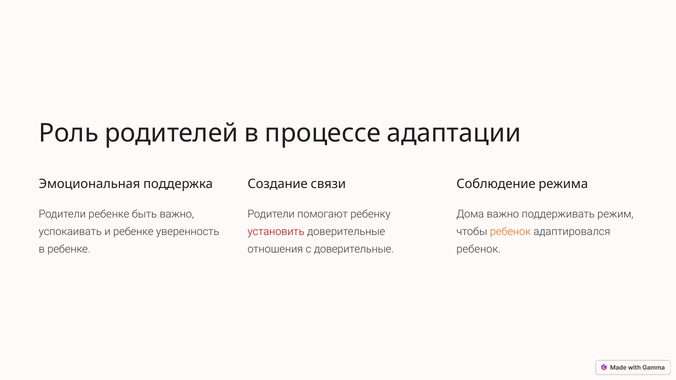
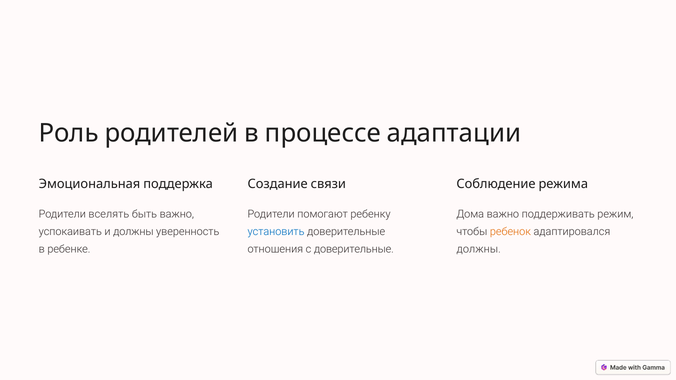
Родители ребенке: ребенке -> вселять
и ребенке: ребенке -> должны
установить colour: red -> blue
ребенок at (479, 249): ребенок -> должны
